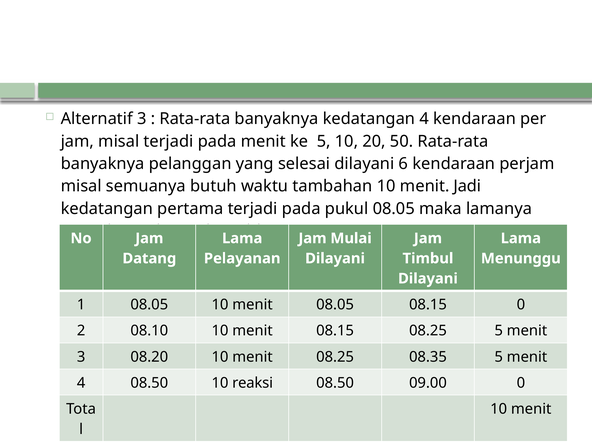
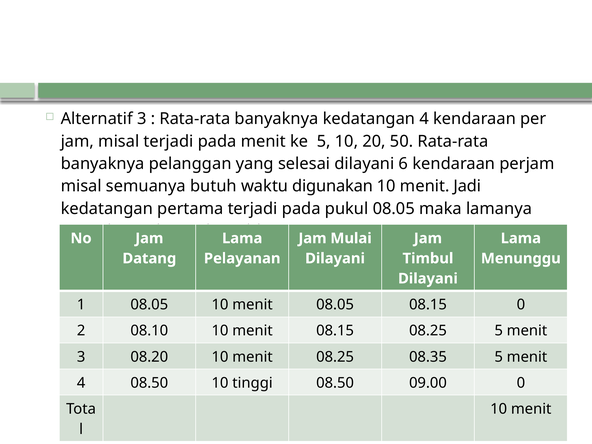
tambahan: tambahan -> digunakan
reaksi: reaksi -> tinggi
